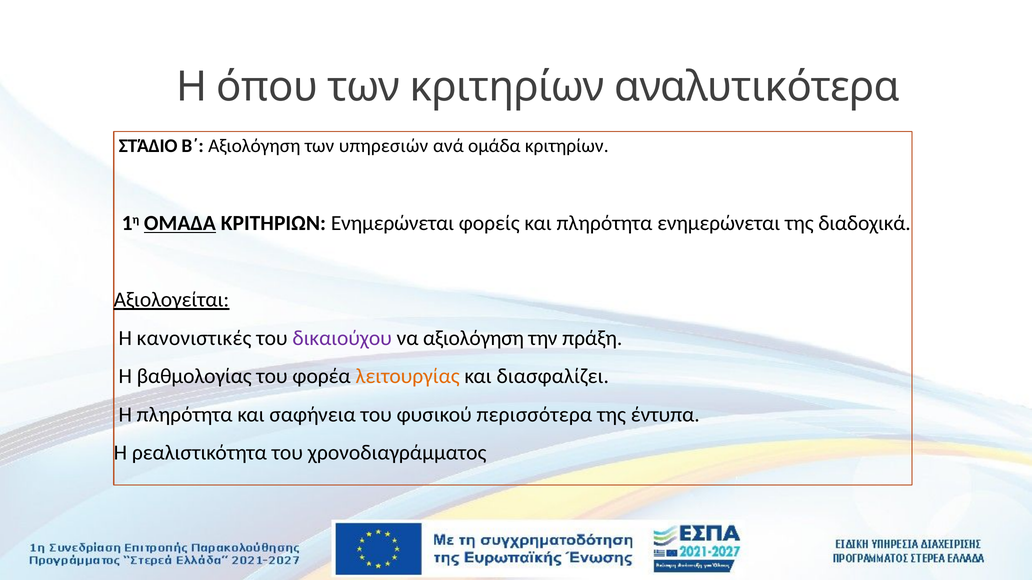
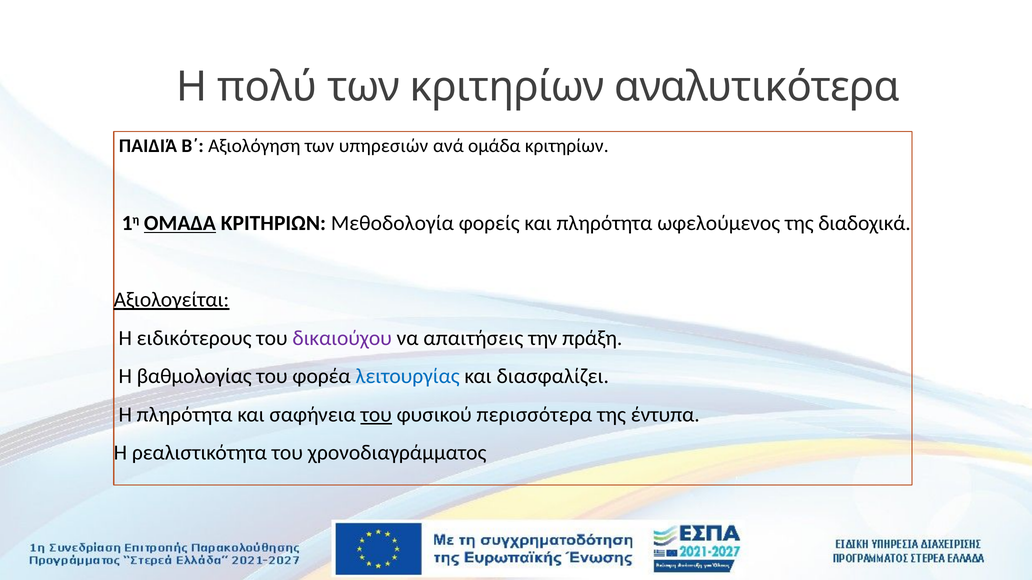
όπου: όπου -> πολύ
ΣΤΆΔΙΟ: ΣΤΆΔΙΟ -> ΠΑΙΔΙΆ
ΚΡΙΤΗΡΙΩΝ Ενημερώνεται: Ενημερώνεται -> Μεθοδολογία
πληρότητα ενημερώνεται: ενημερώνεται -> ωφελούμενος
κανονιστικές: κανονιστικές -> ειδικότερους
να αξιολόγηση: αξιολόγηση -> απαιτήσεις
λειτουργίας colour: orange -> blue
του at (376, 415) underline: none -> present
